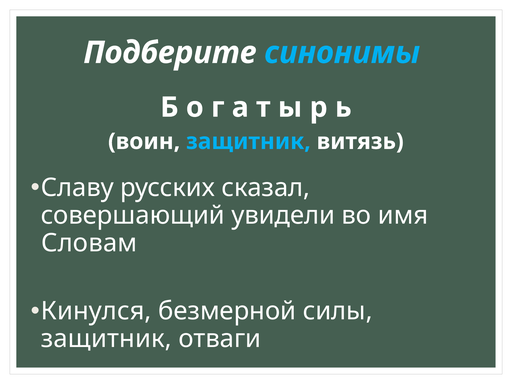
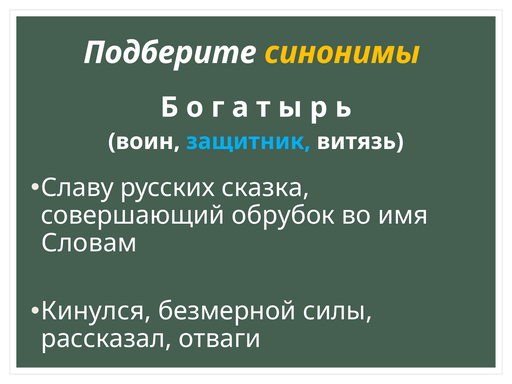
синонимы colour: light blue -> yellow
сказал: сказал -> сказка
увидели: увидели -> обрубок
защитник at (106, 339): защитник -> рассказал
